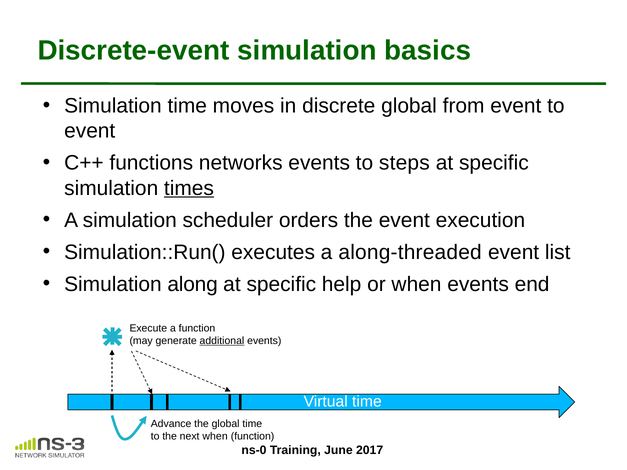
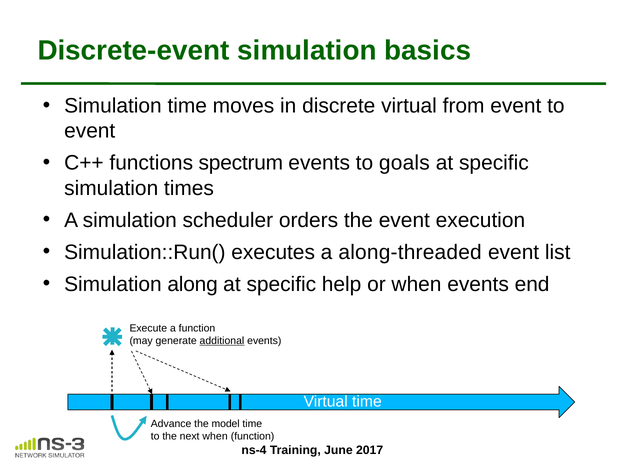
discrete global: global -> virtual
networks: networks -> spectrum
steps: steps -> goals
times underline: present -> none
the global: global -> model
ns-0: ns-0 -> ns-4
